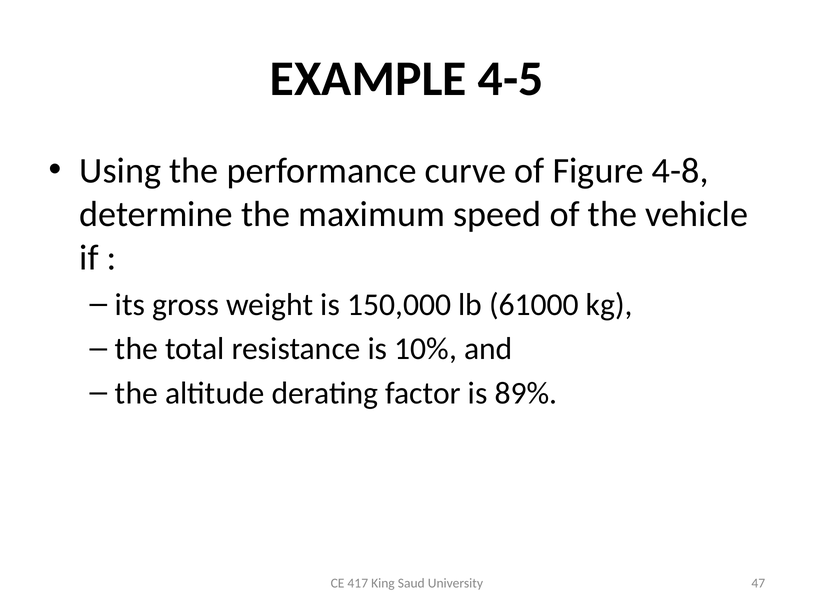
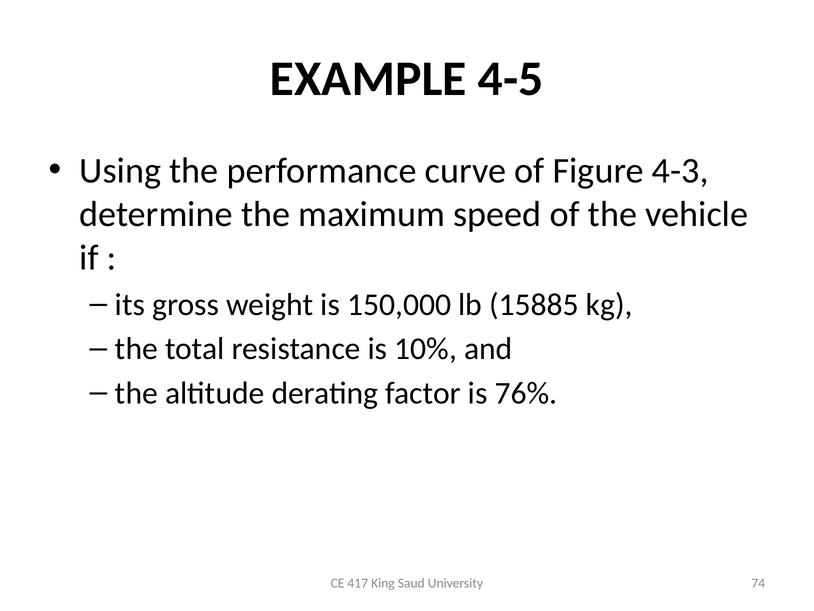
4-8: 4-8 -> 4-3
61000: 61000 -> 15885
89%: 89% -> 76%
47: 47 -> 74
